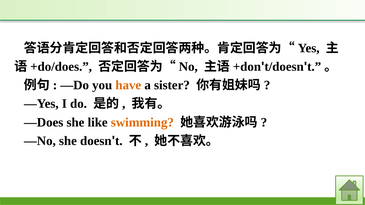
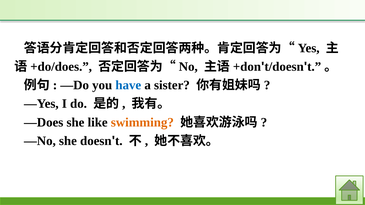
have colour: orange -> blue
